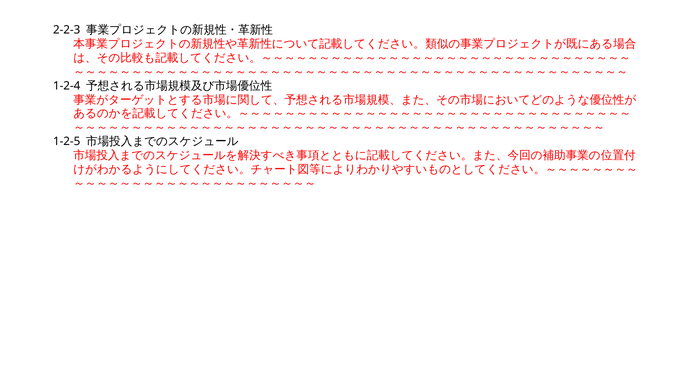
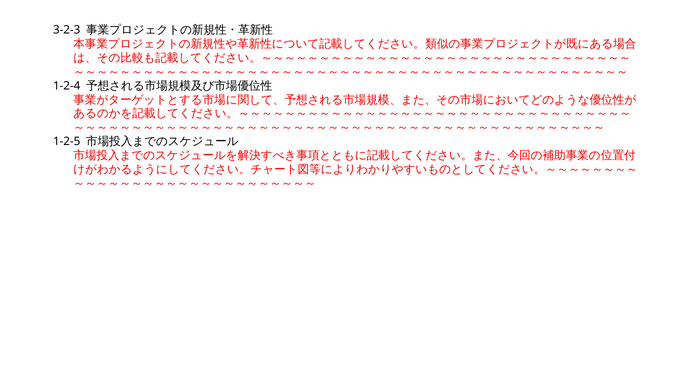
2-2-3: 2-2-3 -> 3-2-3
